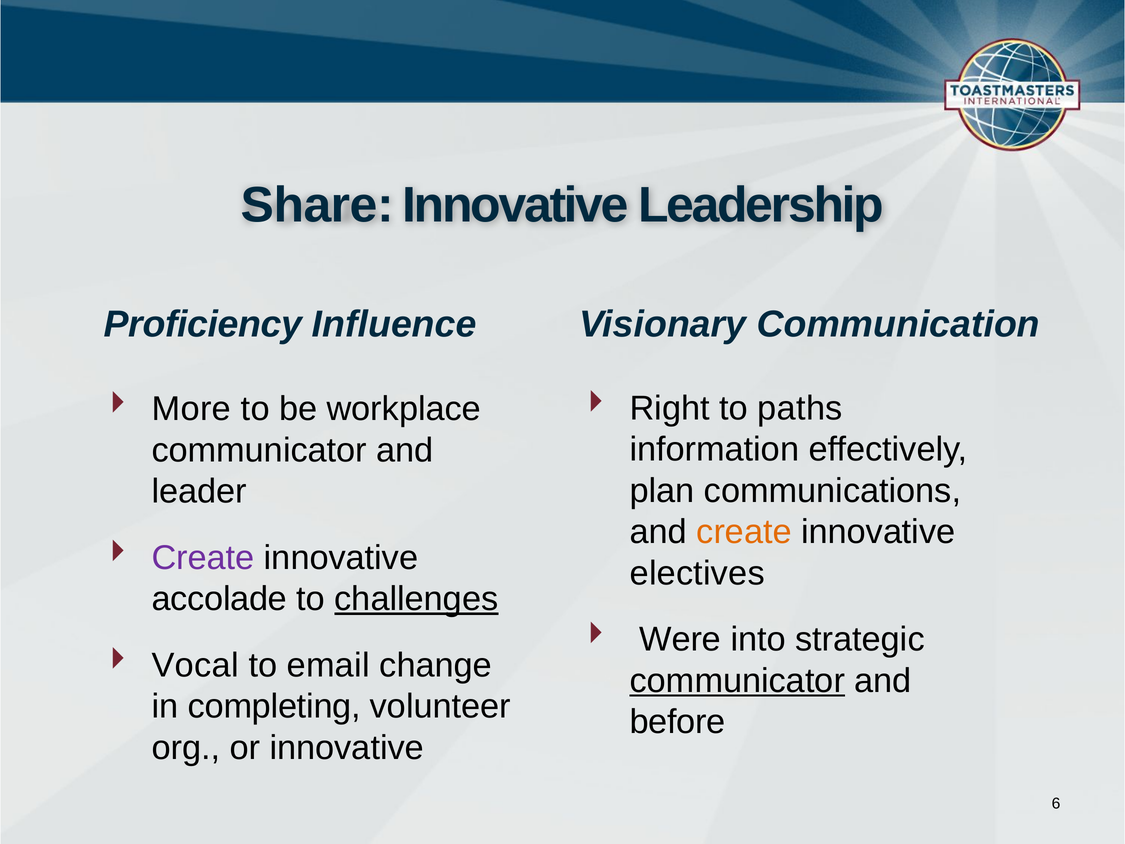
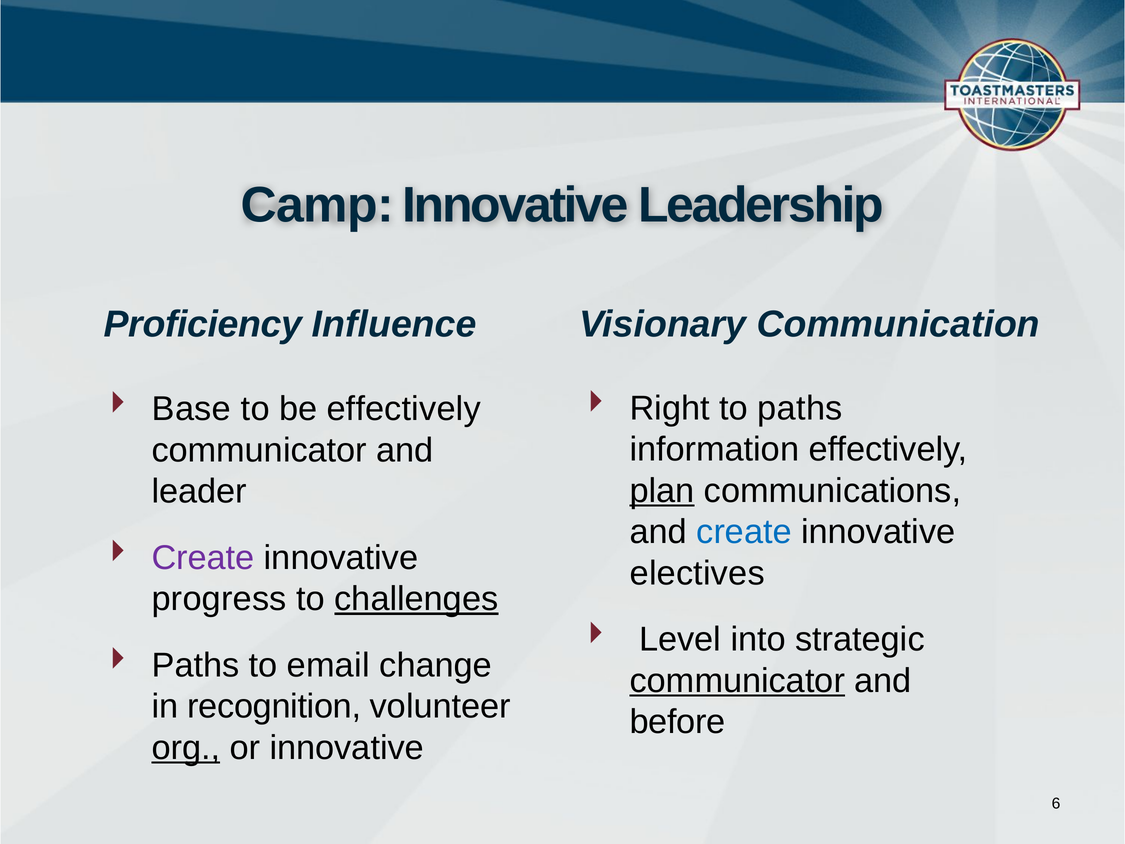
Share: Share -> Camp
More: More -> Base
be workplace: workplace -> effectively
plan underline: none -> present
create at (744, 532) colour: orange -> blue
accolade: accolade -> progress
Were: Were -> Level
Vocal at (195, 665): Vocal -> Paths
completing: completing -> recognition
org underline: none -> present
